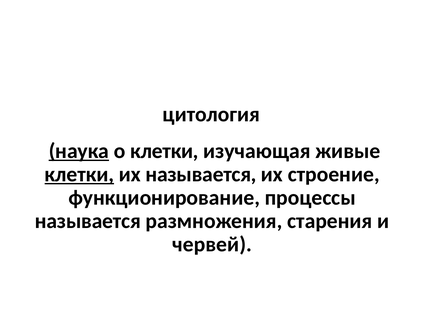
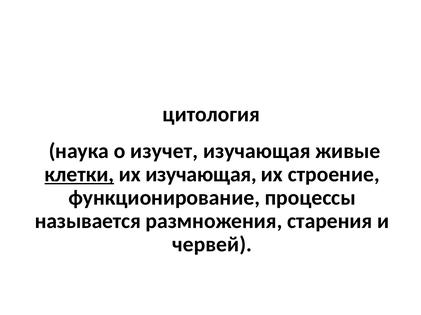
наука underline: present -> none
о клетки: клетки -> изучет
их называется: называется -> изучающая
